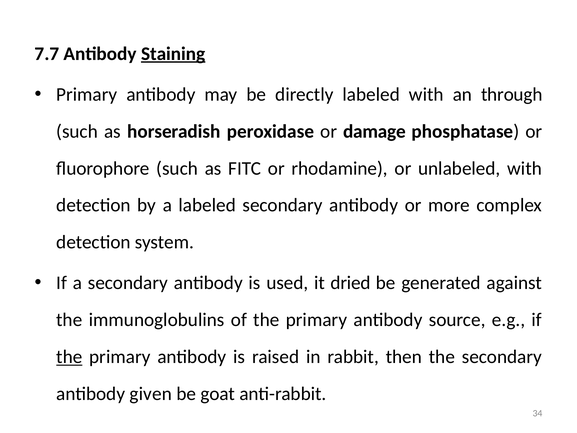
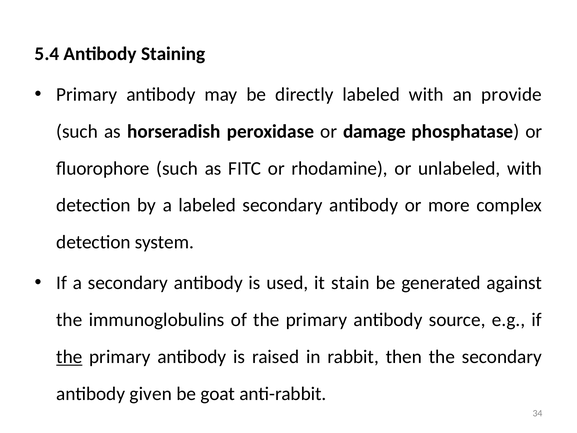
7.7: 7.7 -> 5.4
Staining underline: present -> none
through: through -> provide
dried: dried -> stain
